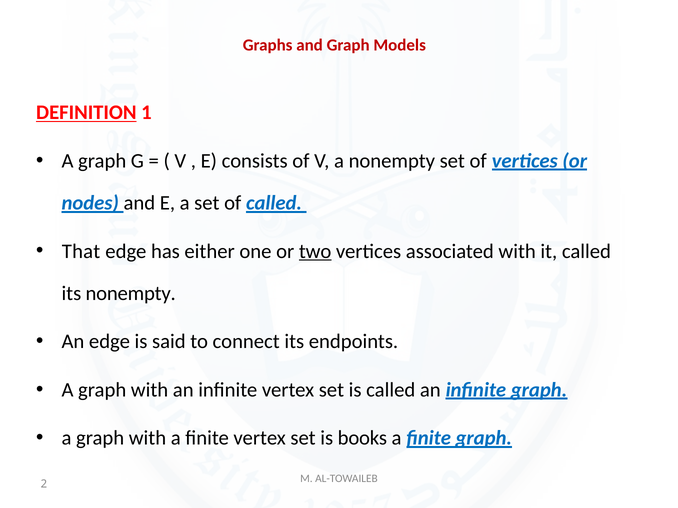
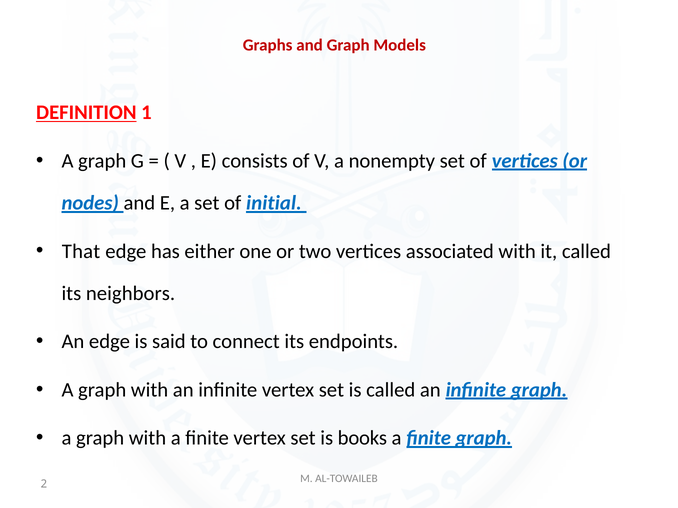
of called: called -> initial
two underline: present -> none
its nonempty: nonempty -> neighbors
